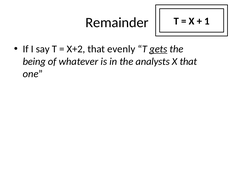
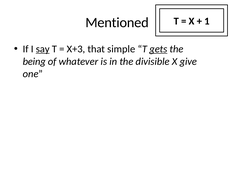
Remainder: Remainder -> Mentioned
say underline: none -> present
X+2: X+2 -> X+3
evenly: evenly -> simple
analysts: analysts -> divisible
X that: that -> give
